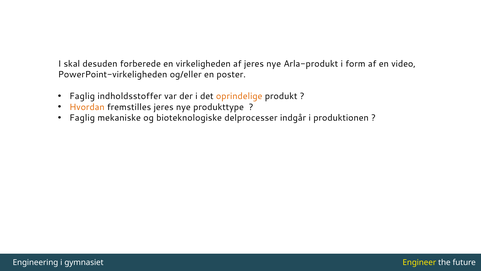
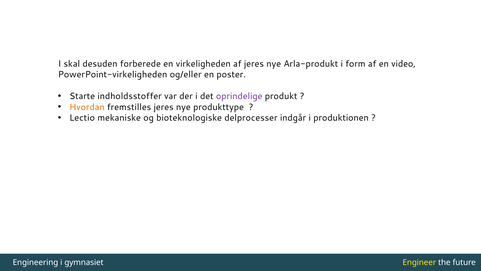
Faglig at (82, 96): Faglig -> Starte
oprindelige colour: orange -> purple
Faglig at (82, 118): Faglig -> Lectio
